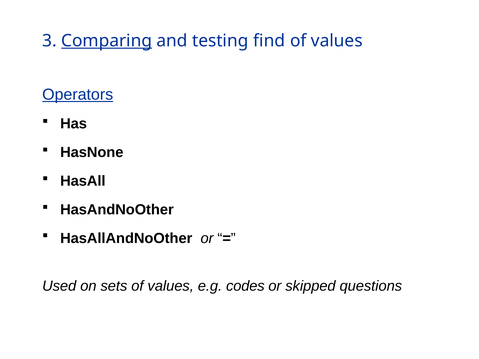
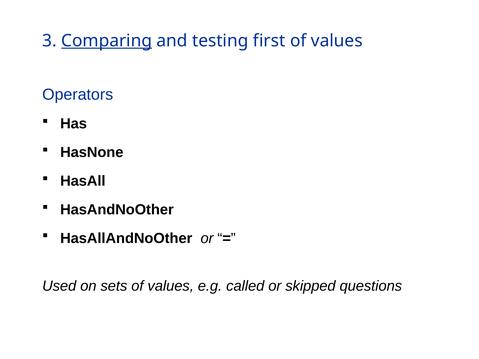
find: find -> first
Operators underline: present -> none
codes: codes -> called
